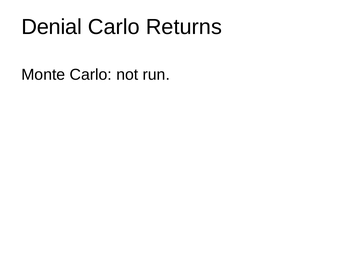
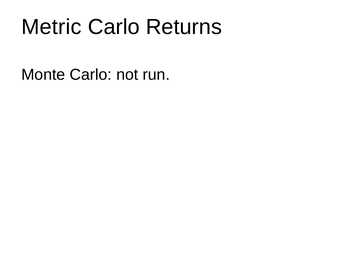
Denial: Denial -> Metric
